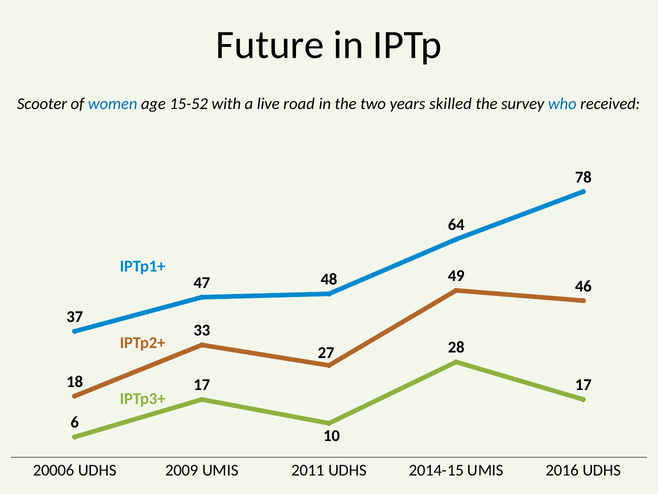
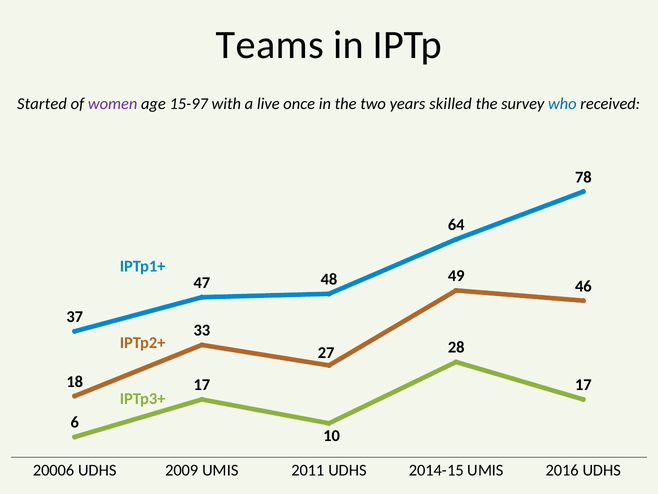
Future: Future -> Teams
Scooter: Scooter -> Started
women colour: blue -> purple
15-52: 15-52 -> 15-97
road: road -> once
